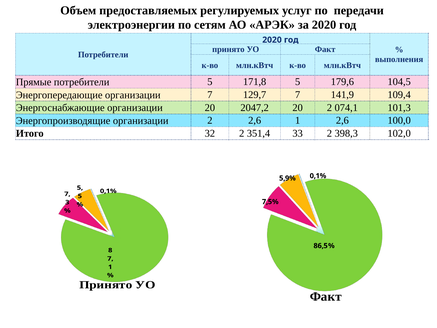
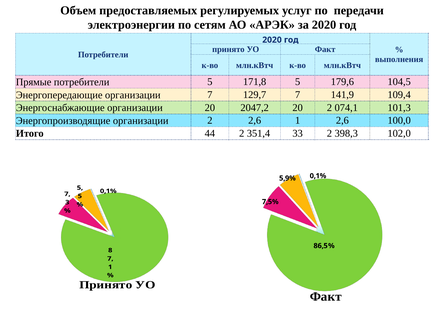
32: 32 -> 44
